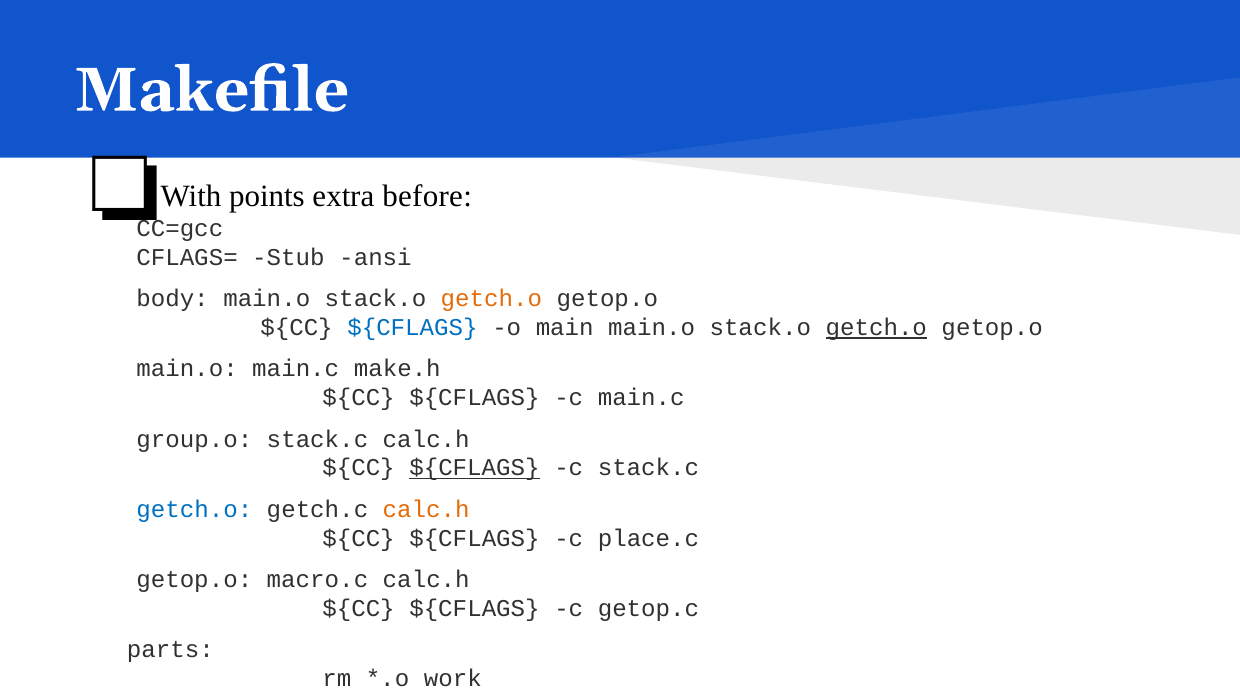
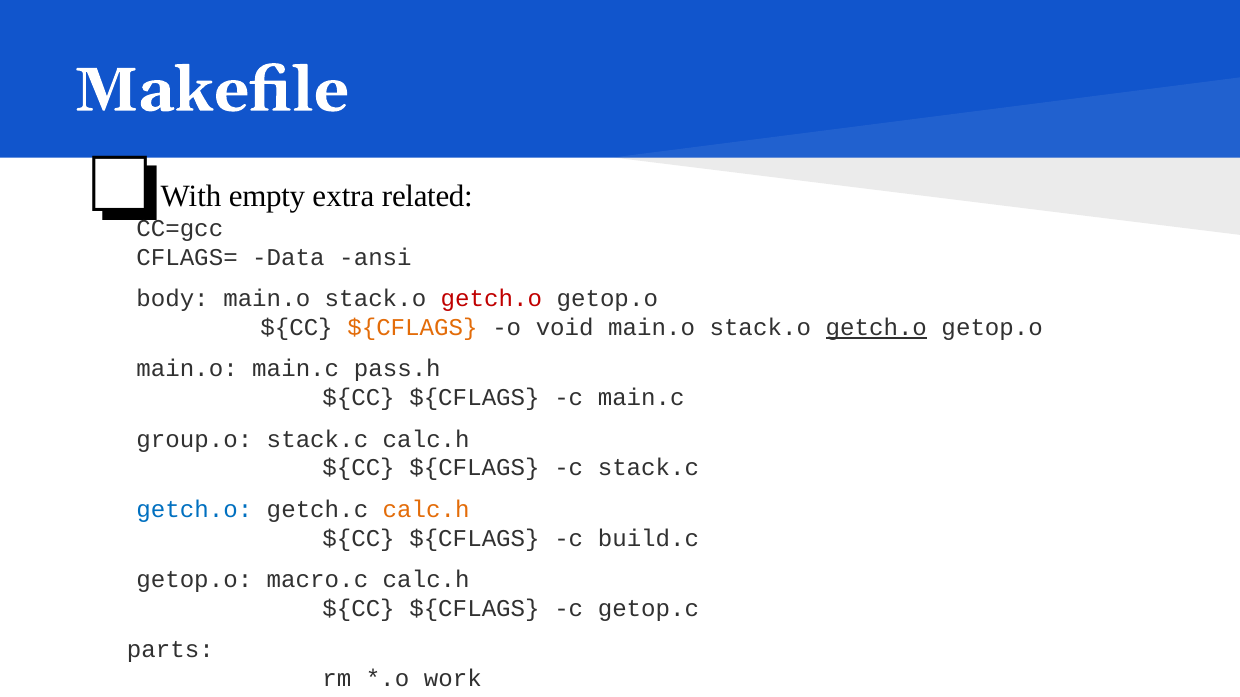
points: points -> empty
before: before -> related
Stub: Stub -> Data
getch.o at (491, 299) colour: orange -> red
${CFLAGS at (412, 328) colour: blue -> orange
main: main -> void
make.h: make.h -> pass.h
${CFLAGS at (474, 468) underline: present -> none
place.c: place.c -> build.c
